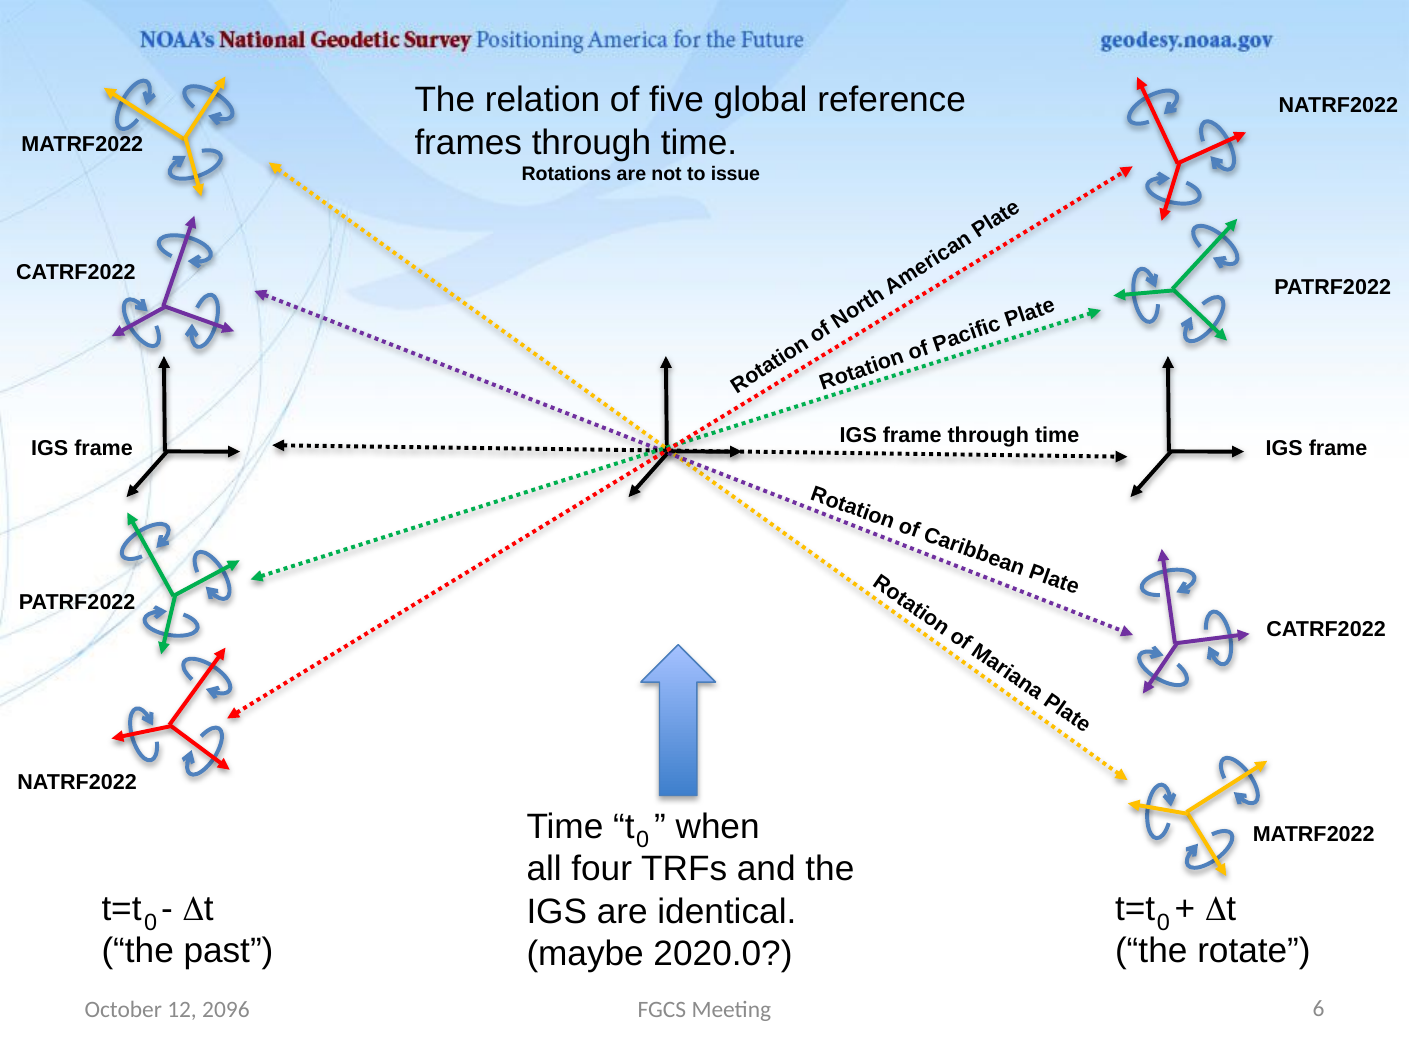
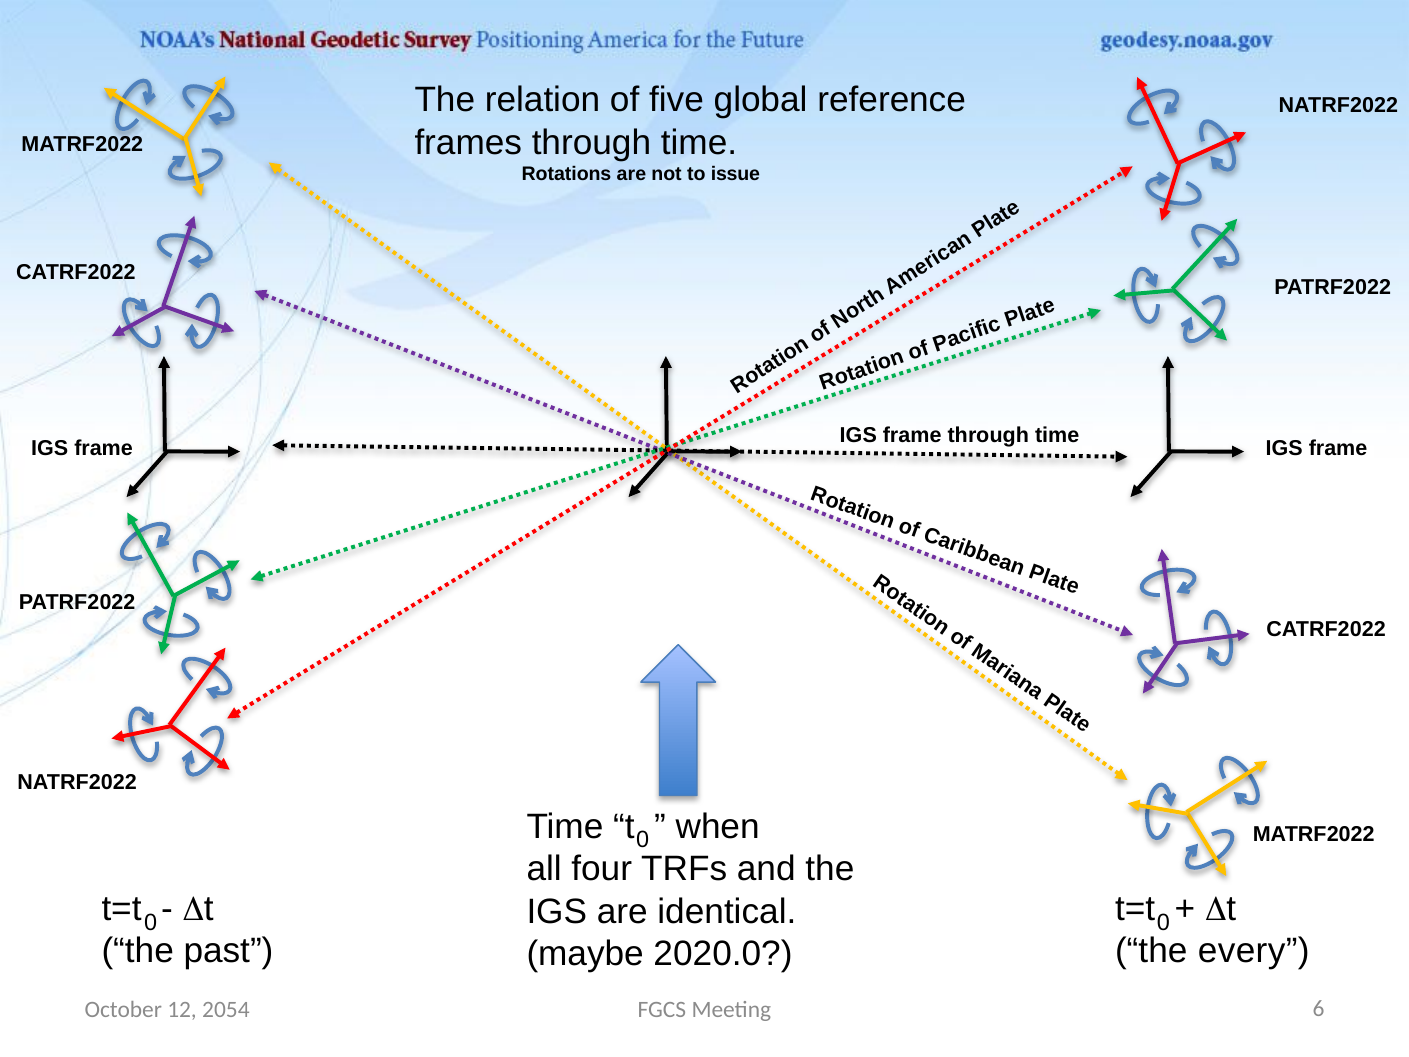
rotate: rotate -> every
2096: 2096 -> 2054
